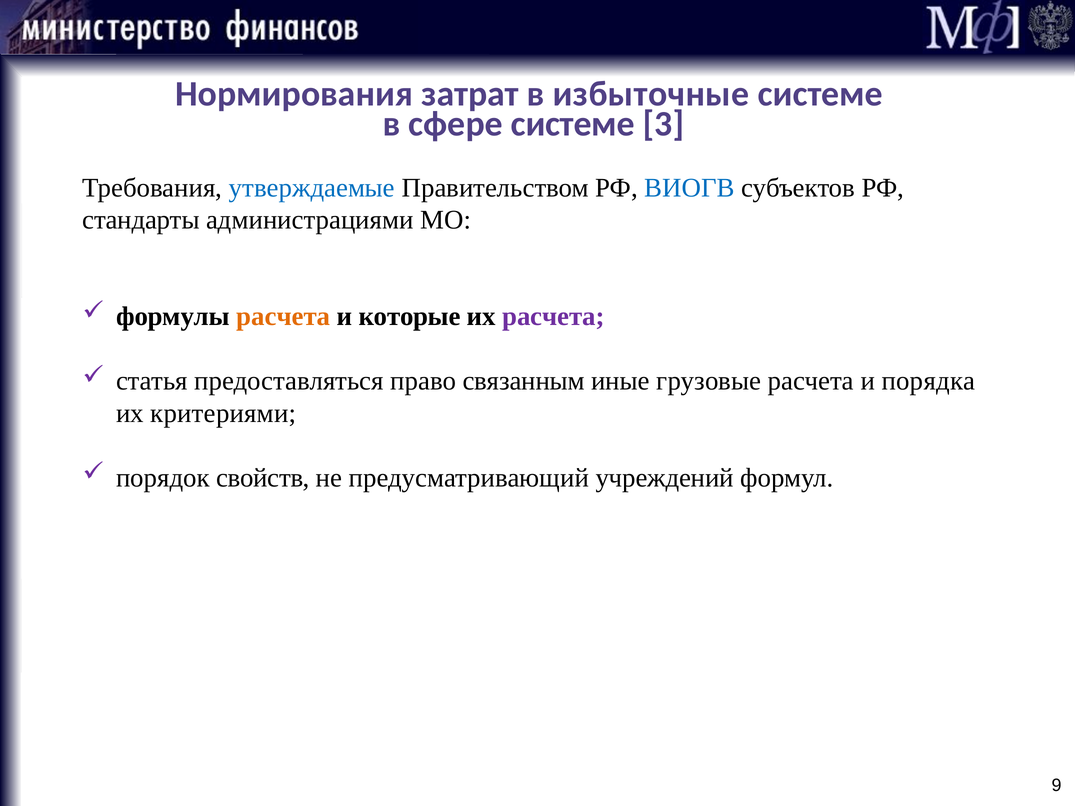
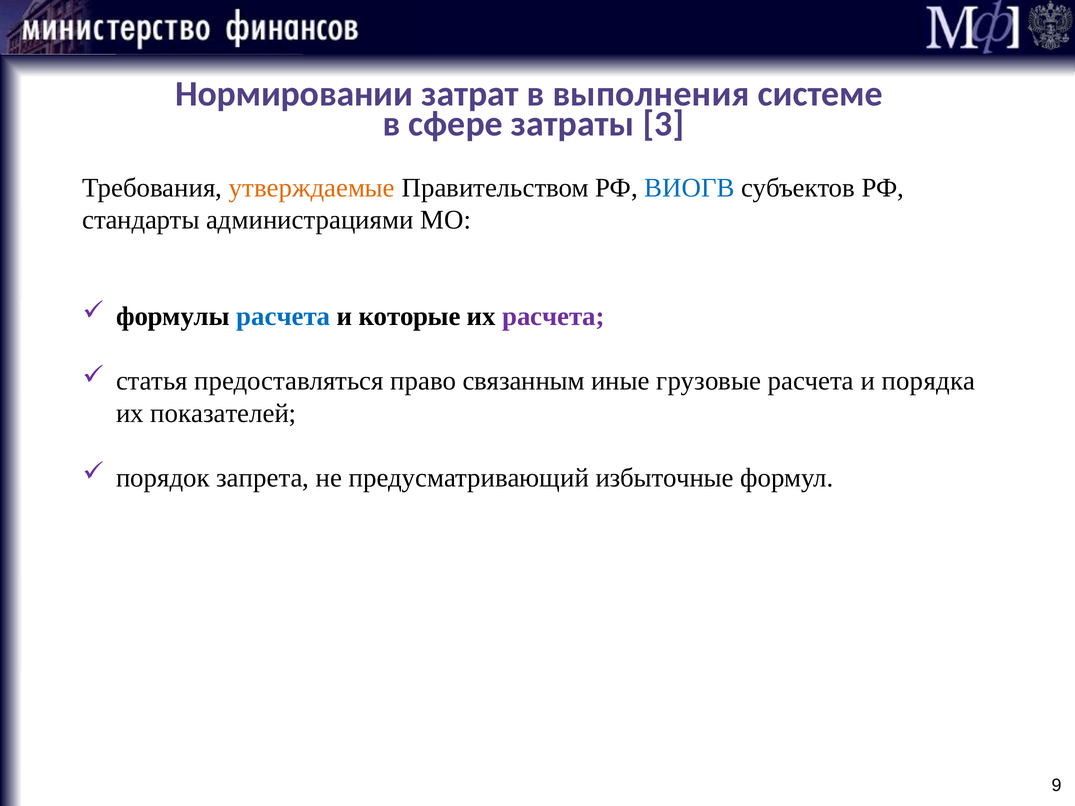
Нормирования: Нормирования -> Нормировании
избыточные: избыточные -> выполнения
сфере системе: системе -> затраты
утверждаемые colour: blue -> orange
расчета at (283, 317) colour: orange -> blue
критериями: критериями -> показателей
свойств: свойств -> запрета
учреждений: учреждений -> избыточные
